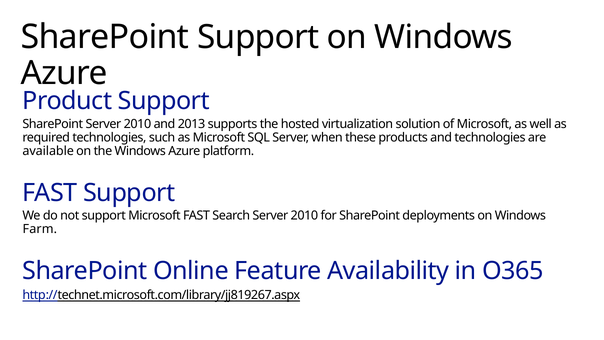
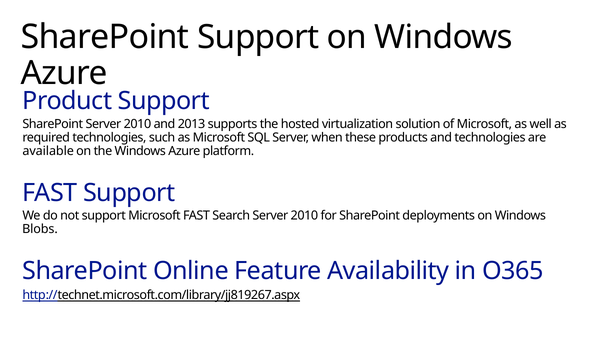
Farm: Farm -> Blobs
